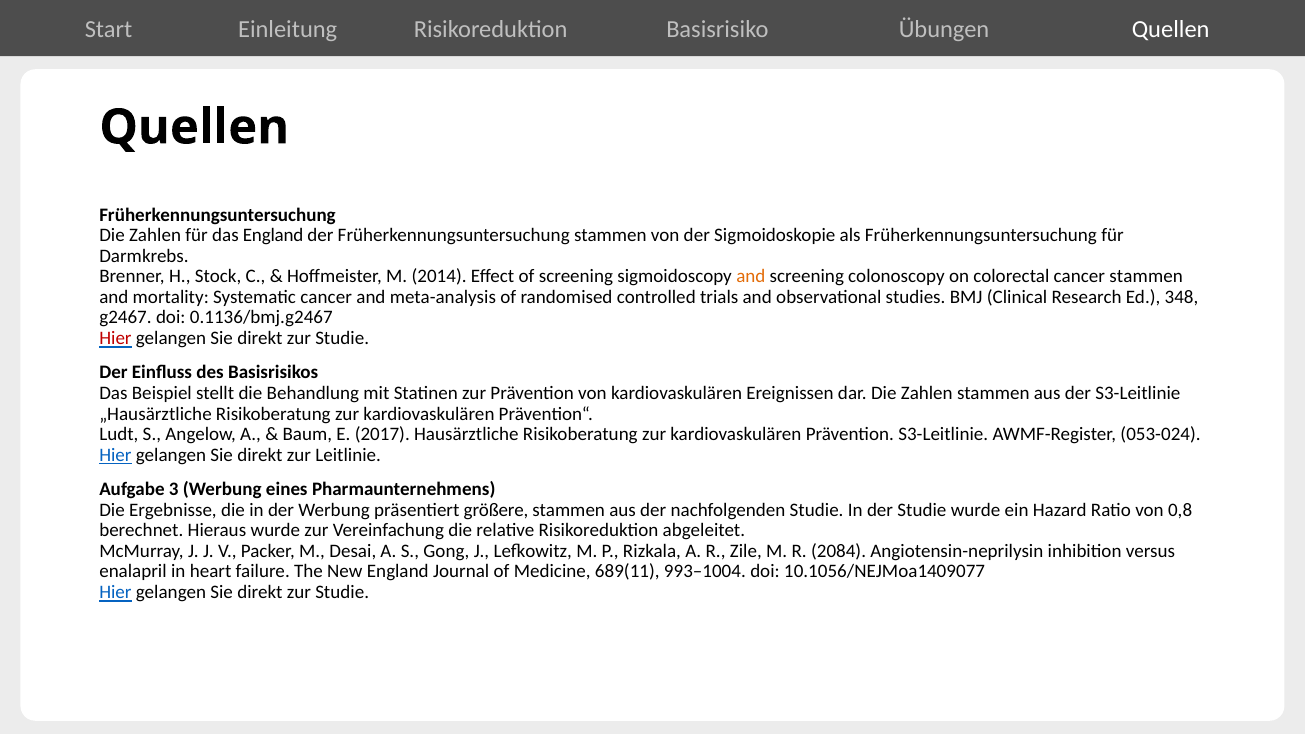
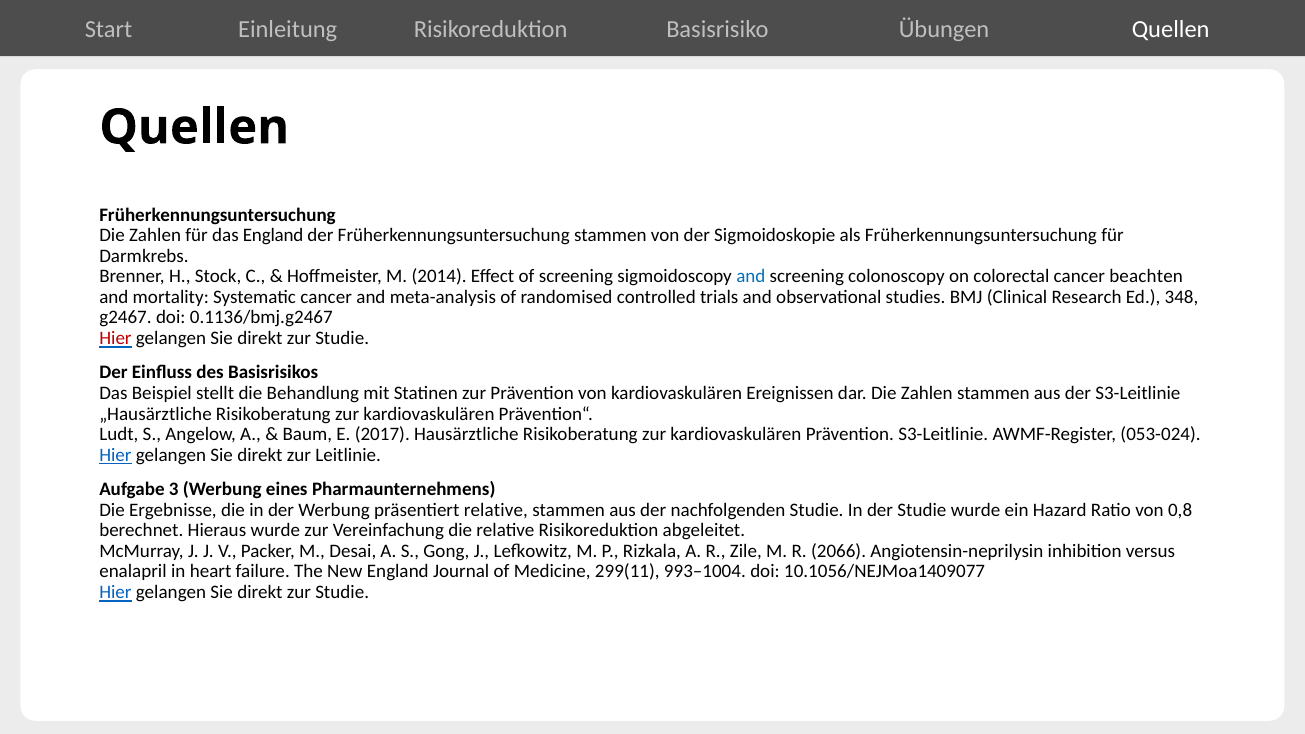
and at (751, 276) colour: orange -> blue
cancer stammen: stammen -> beachten
präsentiert größere: größere -> relative
2084: 2084 -> 2066
689(11: 689(11 -> 299(11
